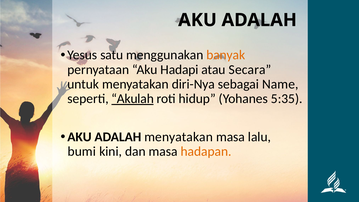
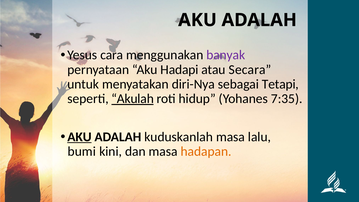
satu: satu -> cara
banyak colour: orange -> purple
Name: Name -> Tetapi
5:35: 5:35 -> 7:35
AKU at (79, 137) underline: none -> present
ADALAH menyatakan: menyatakan -> kuduskanlah
